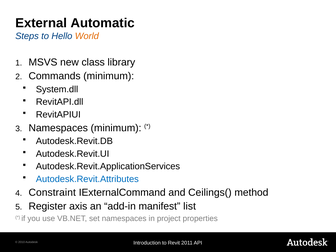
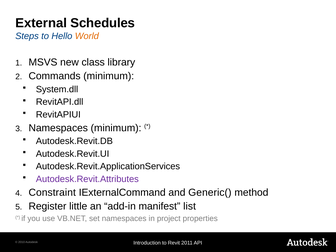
Automatic: Automatic -> Schedules
Autodesk.Revit.Attributes colour: blue -> purple
Ceilings(: Ceilings( -> Generic(
axis: axis -> little
